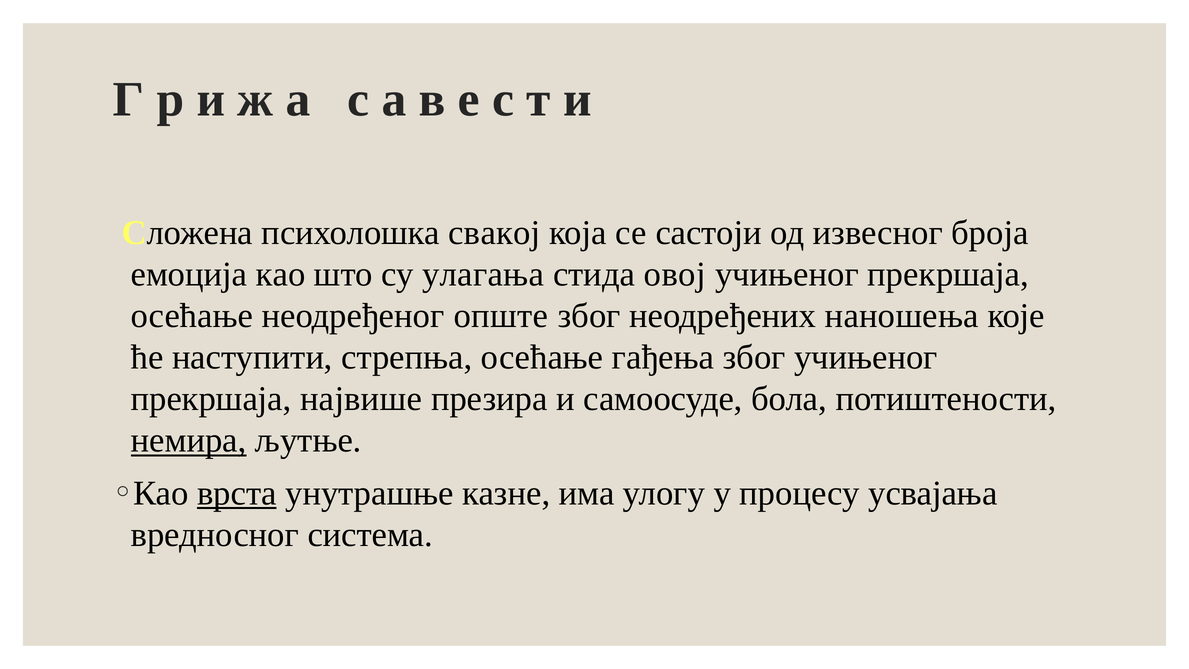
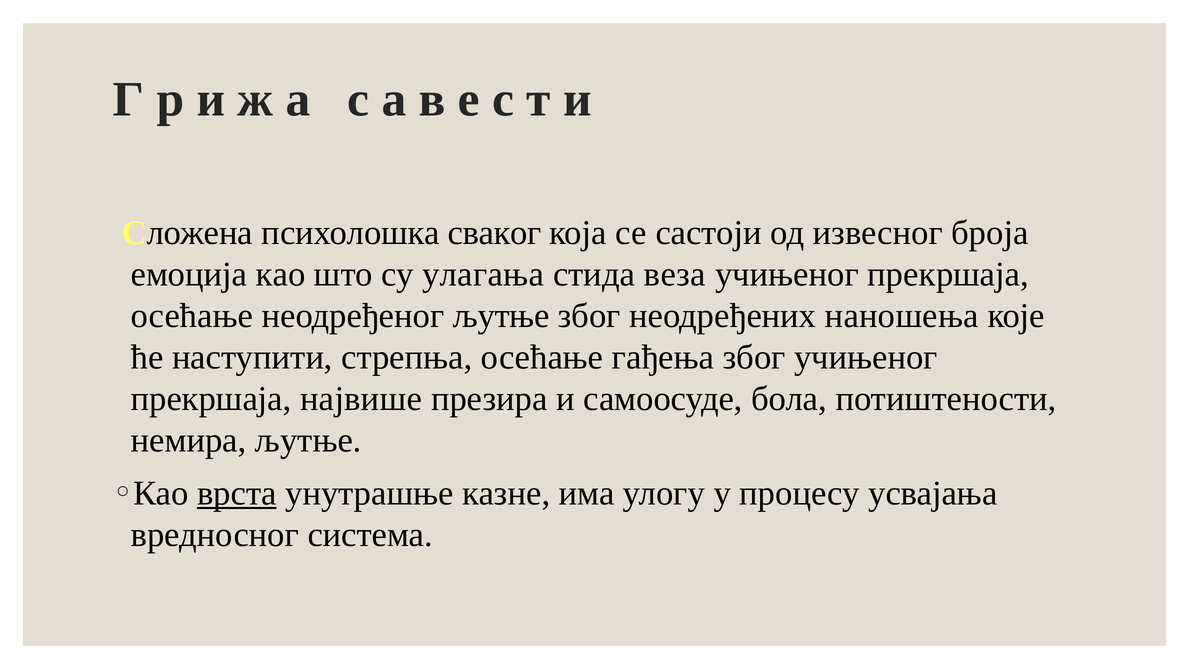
свакој: свакој -> сваког
овој: овој -> веза
нeодређeног опште: опште -> љутње
немира underline: present -> none
